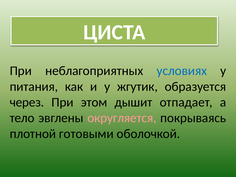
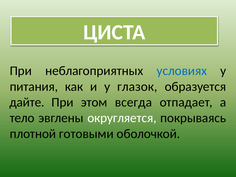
жгутик: жгутик -> глазок
через: через -> дайте
дышит: дышит -> всегда
округляется colour: pink -> white
